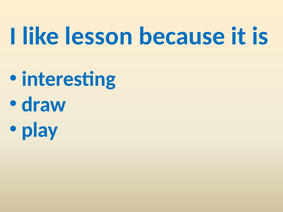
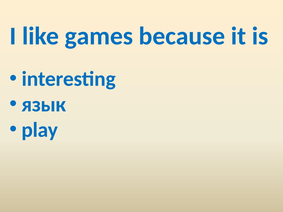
lesson: lesson -> games
draw: draw -> язык
